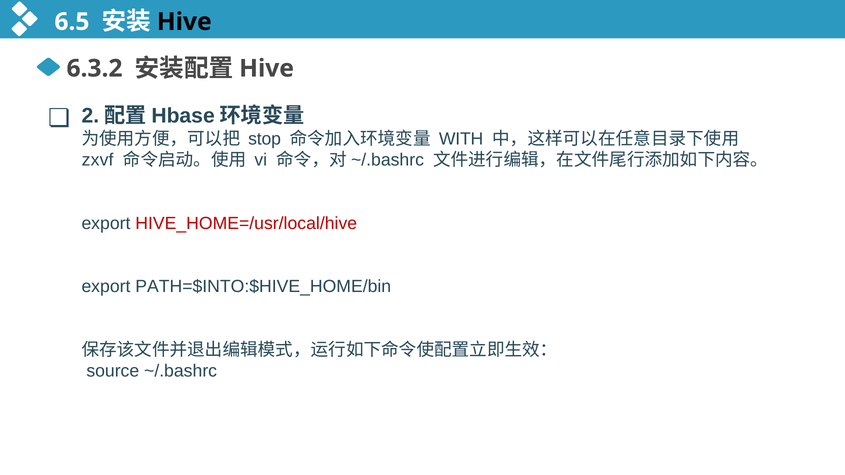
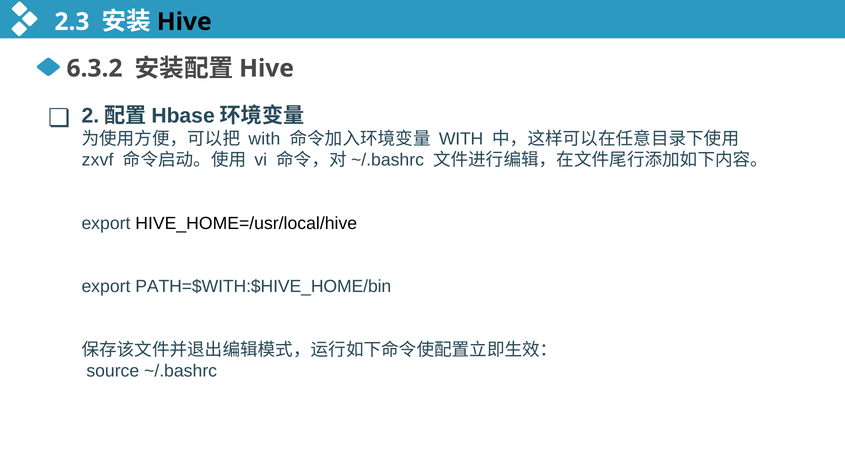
6.5: 6.5 -> 2.3
stop at (265, 139): stop -> with
HIVE_HOME=/usr/local/hive colour: red -> black
PATH=$INTO:$HIVE_HOME/bin: PATH=$INTO:$HIVE_HOME/bin -> PATH=$WITH:$HIVE_HOME/bin
